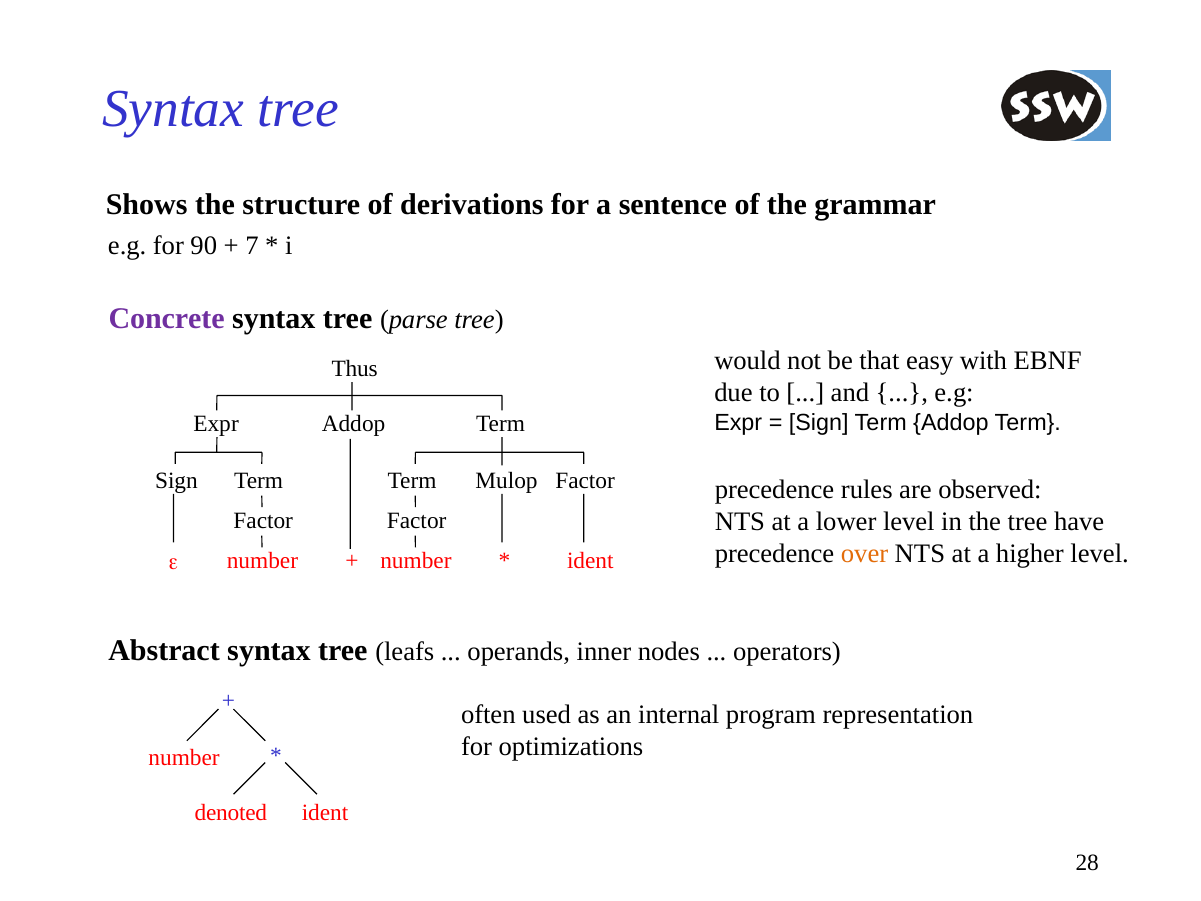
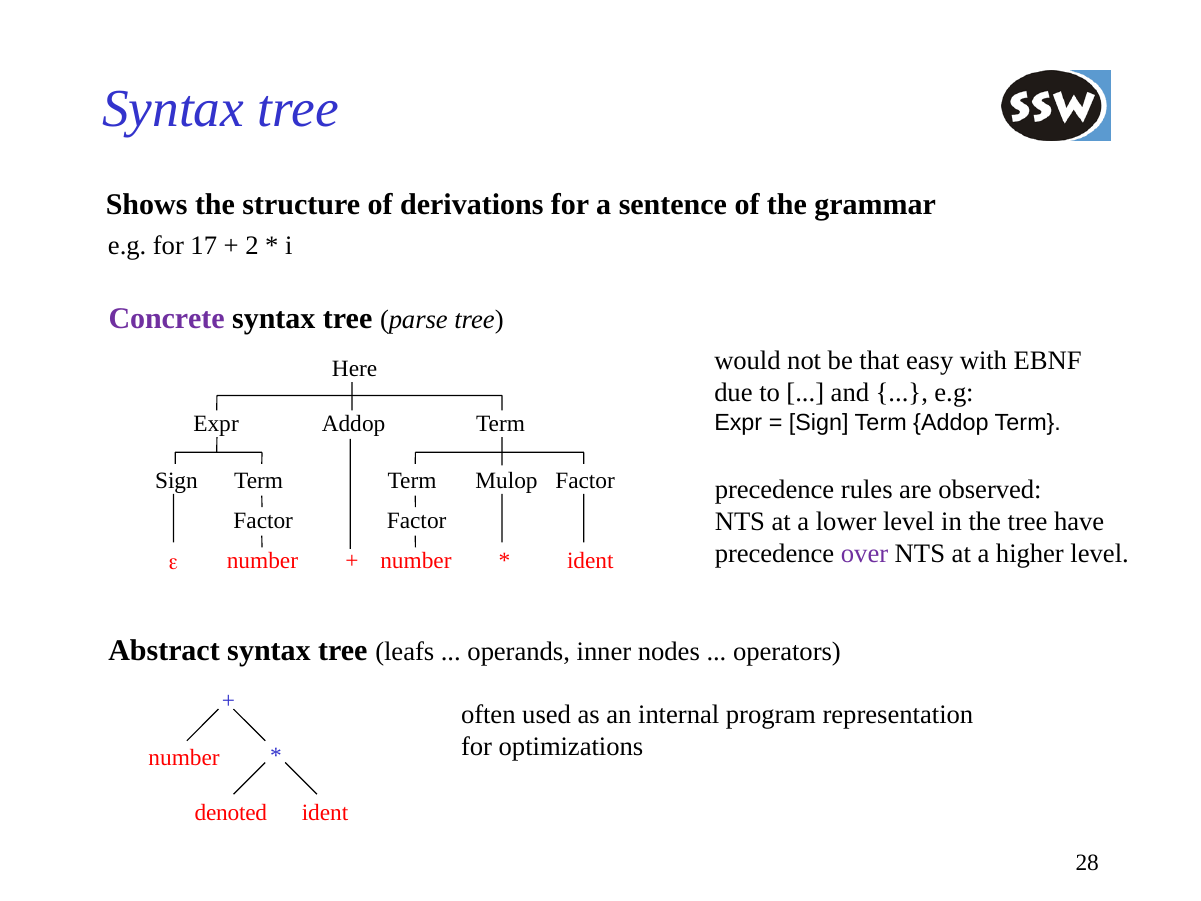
90: 90 -> 17
7: 7 -> 2
Thus: Thus -> Here
over colour: orange -> purple
